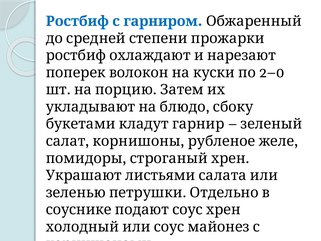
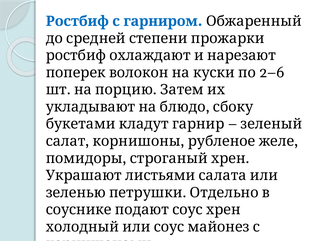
2–0: 2–0 -> 2–6
